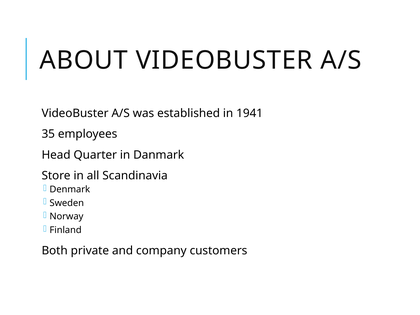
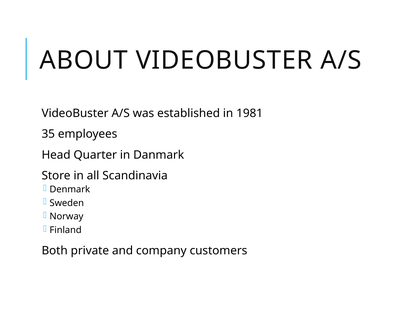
1941: 1941 -> 1981
